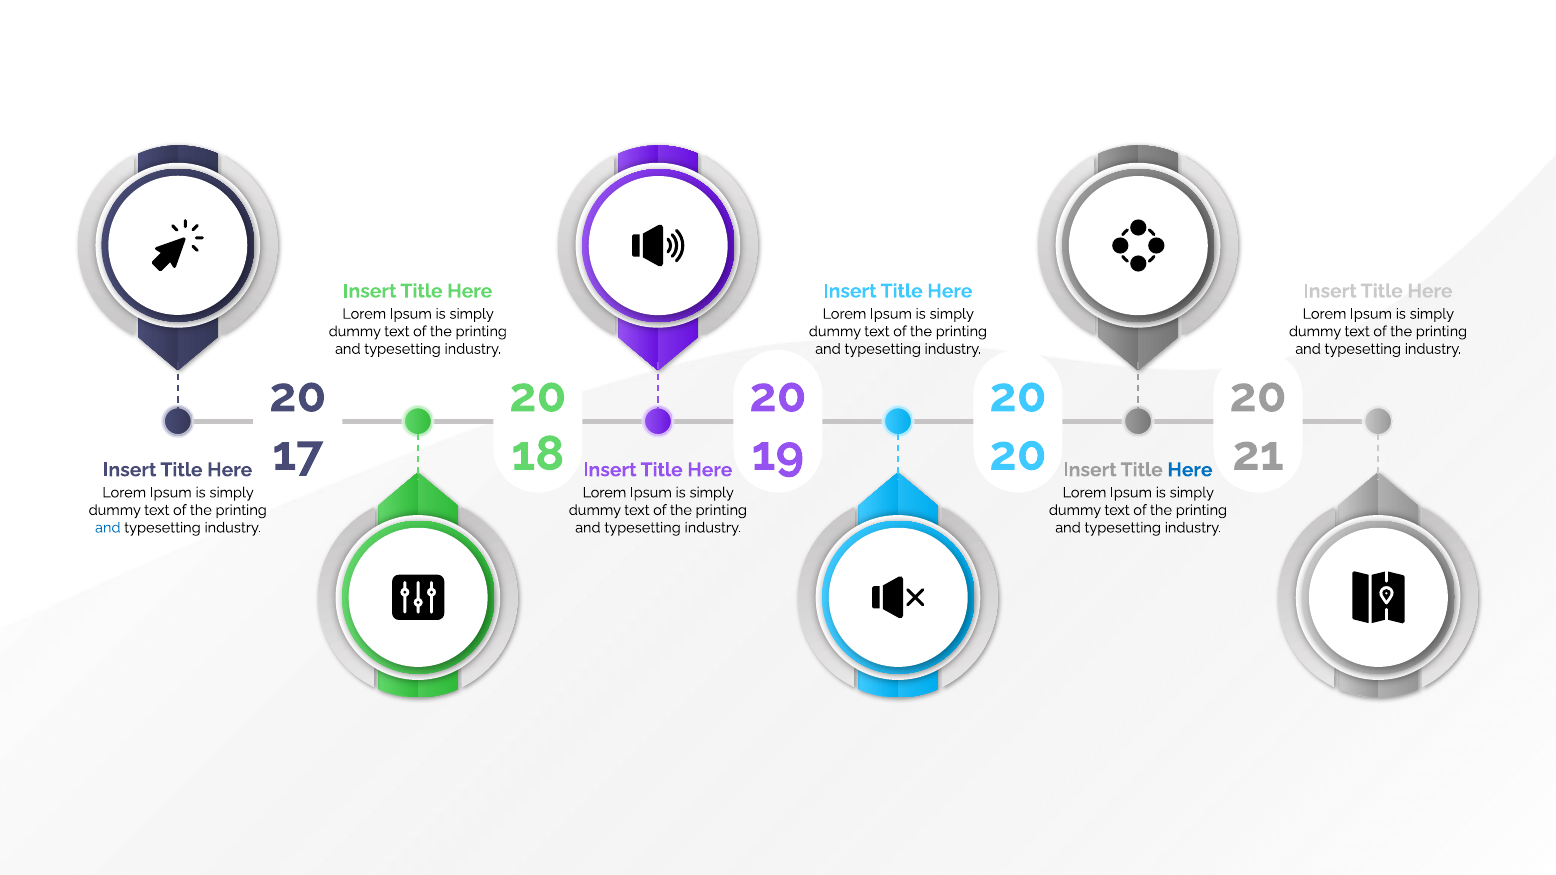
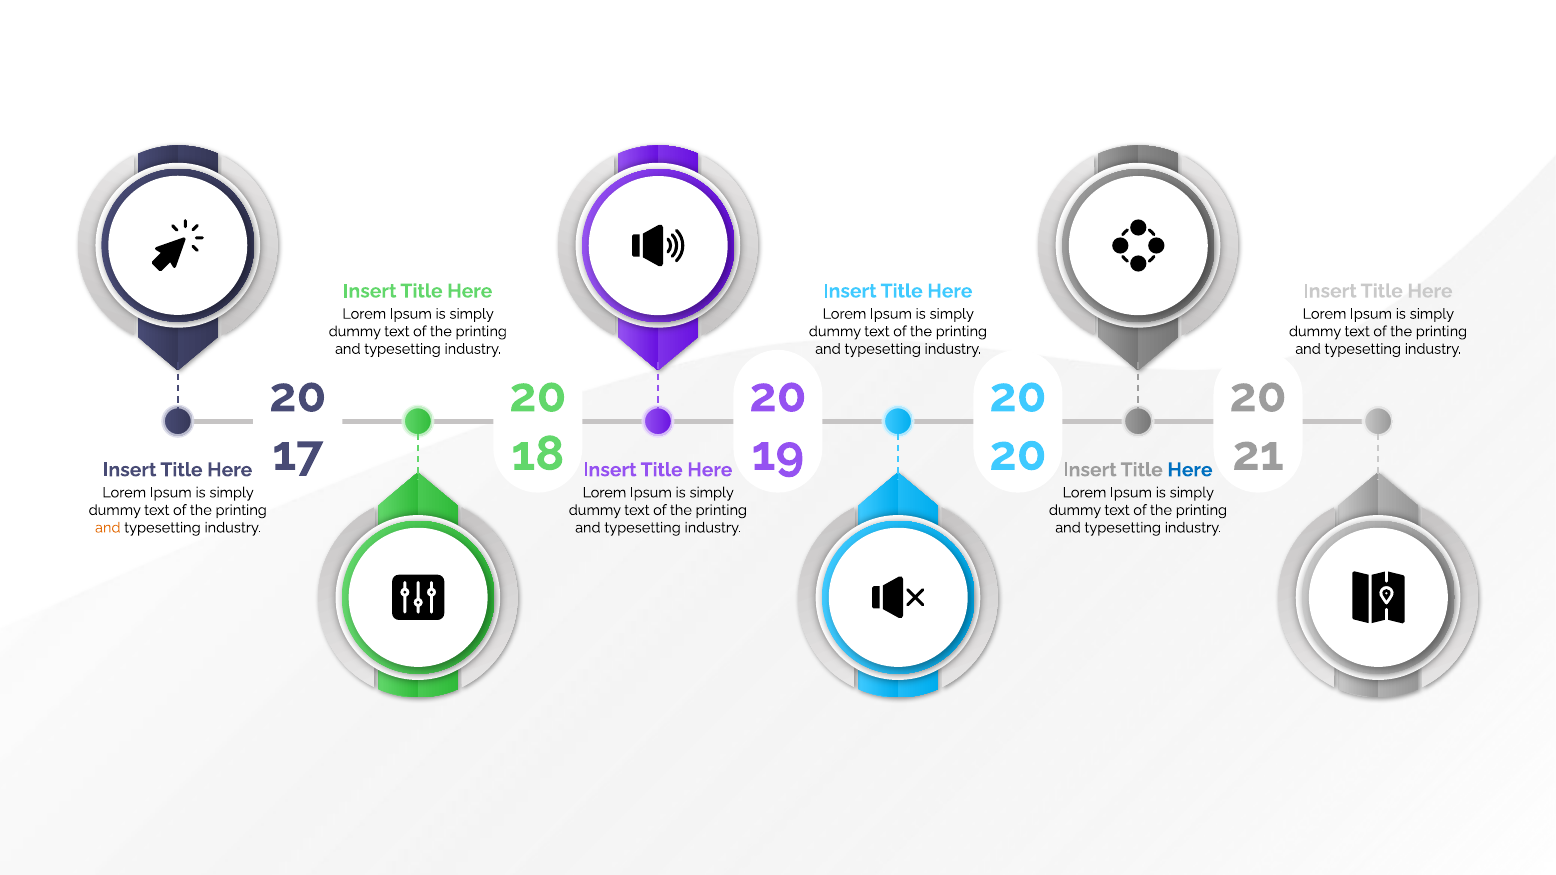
and at (108, 528) colour: blue -> orange
